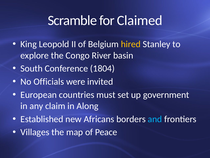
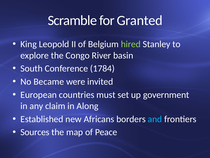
Claimed: Claimed -> Granted
hired colour: yellow -> light green
1804: 1804 -> 1784
Officials: Officials -> Became
Villages: Villages -> Sources
